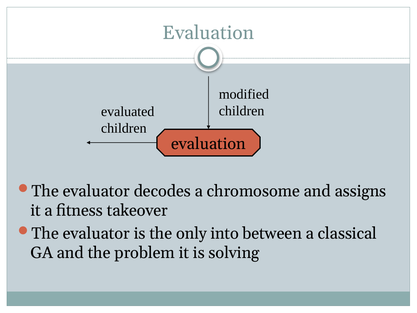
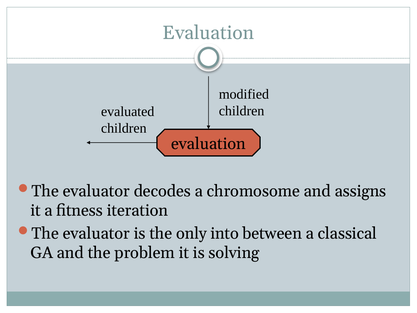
takeover: takeover -> iteration
